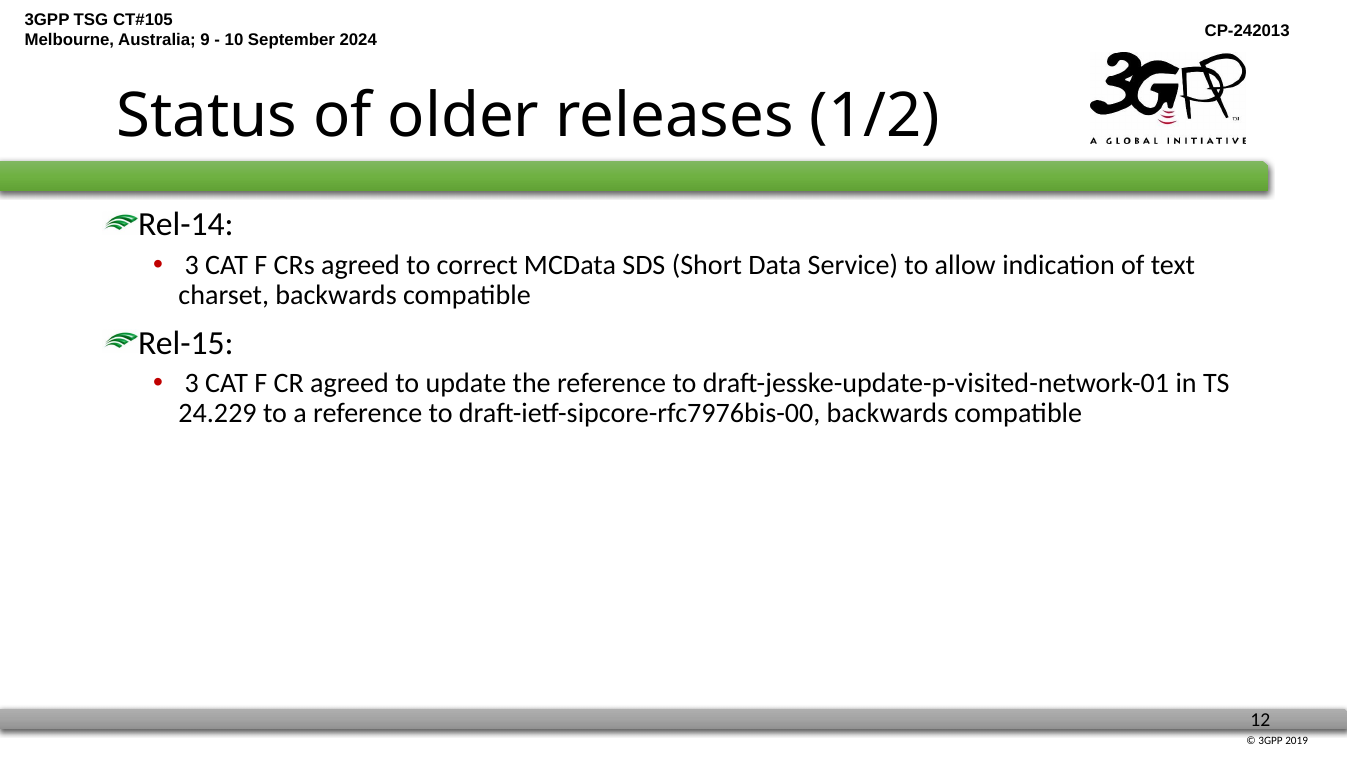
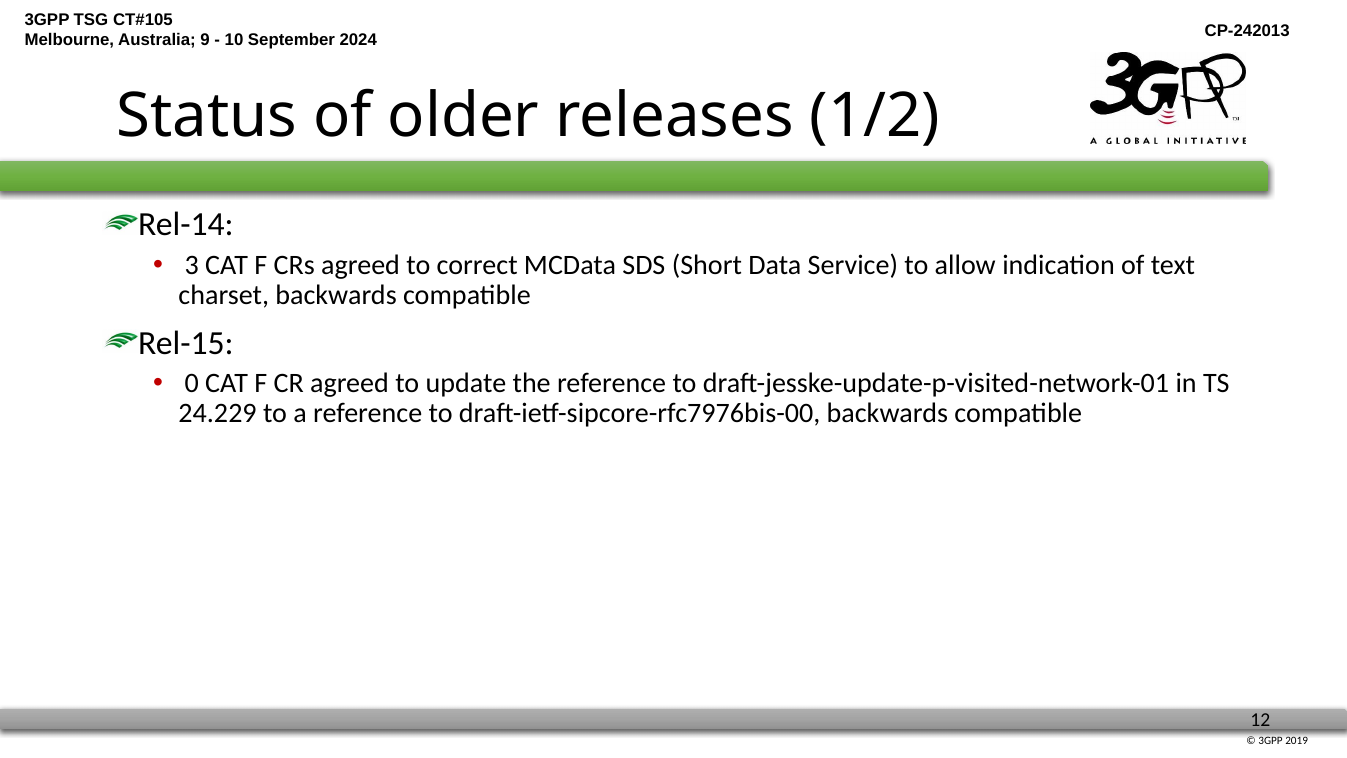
3 at (192, 383): 3 -> 0
